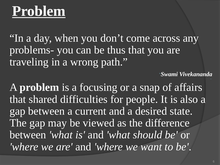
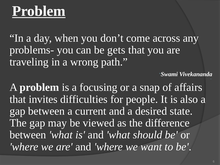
thus: thus -> gets
shared: shared -> invites
